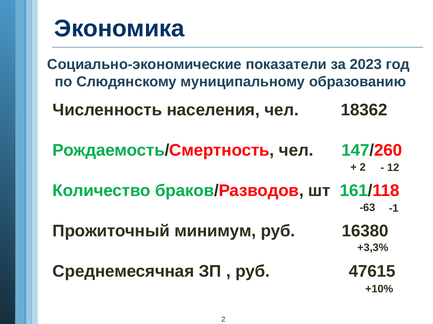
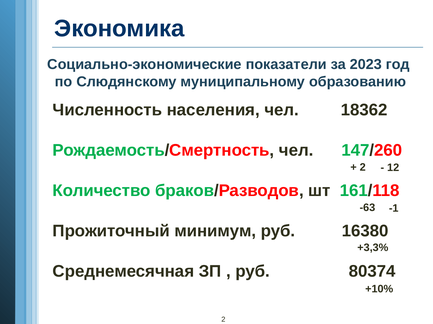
47615: 47615 -> 80374
